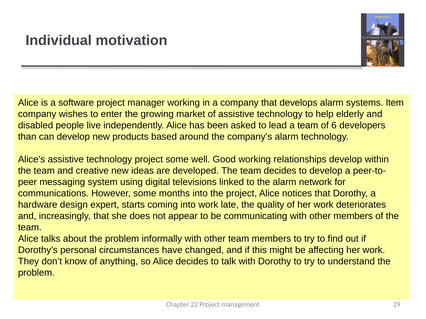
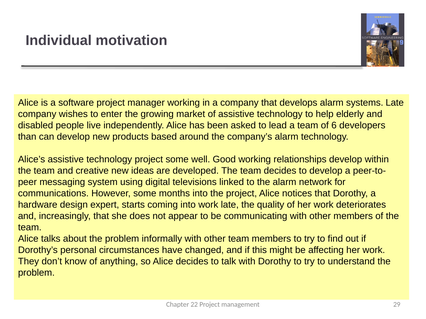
systems Item: Item -> Late
